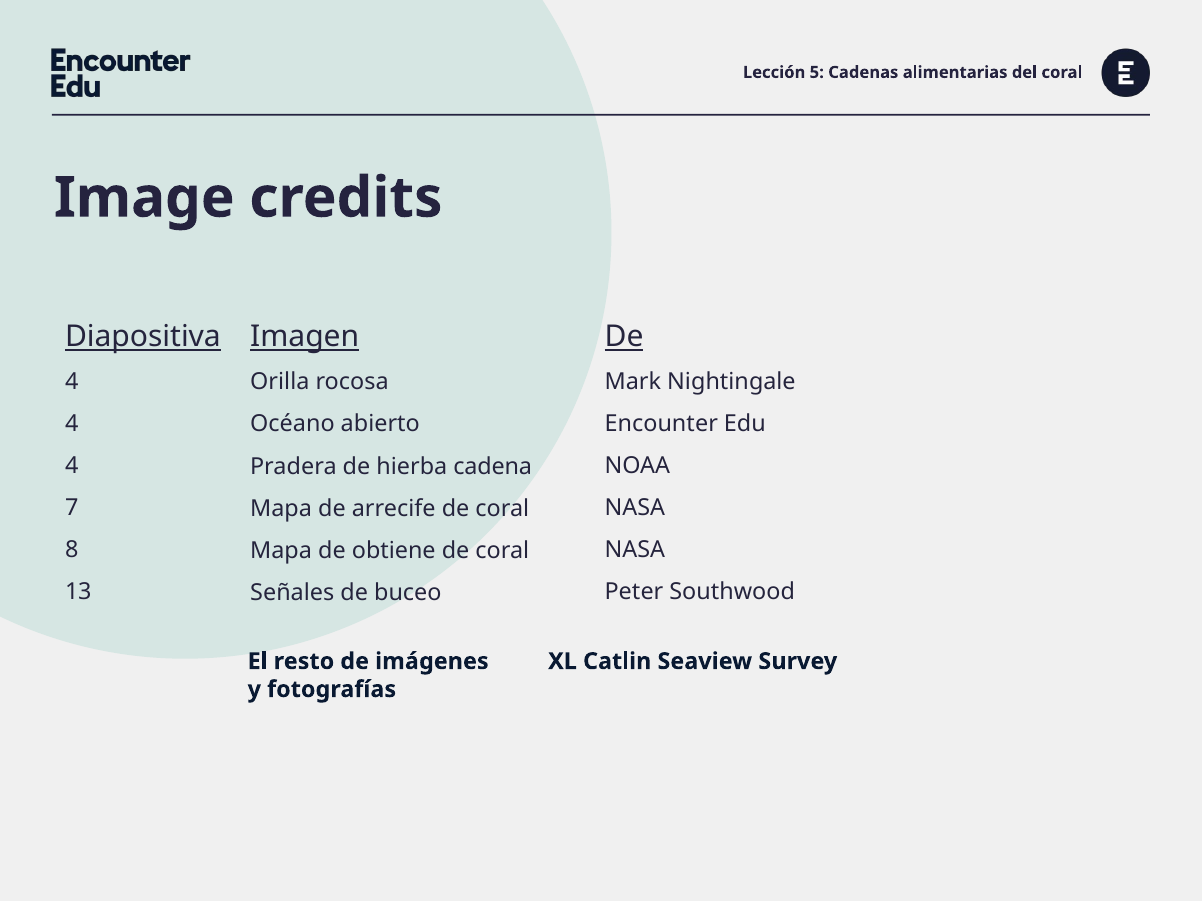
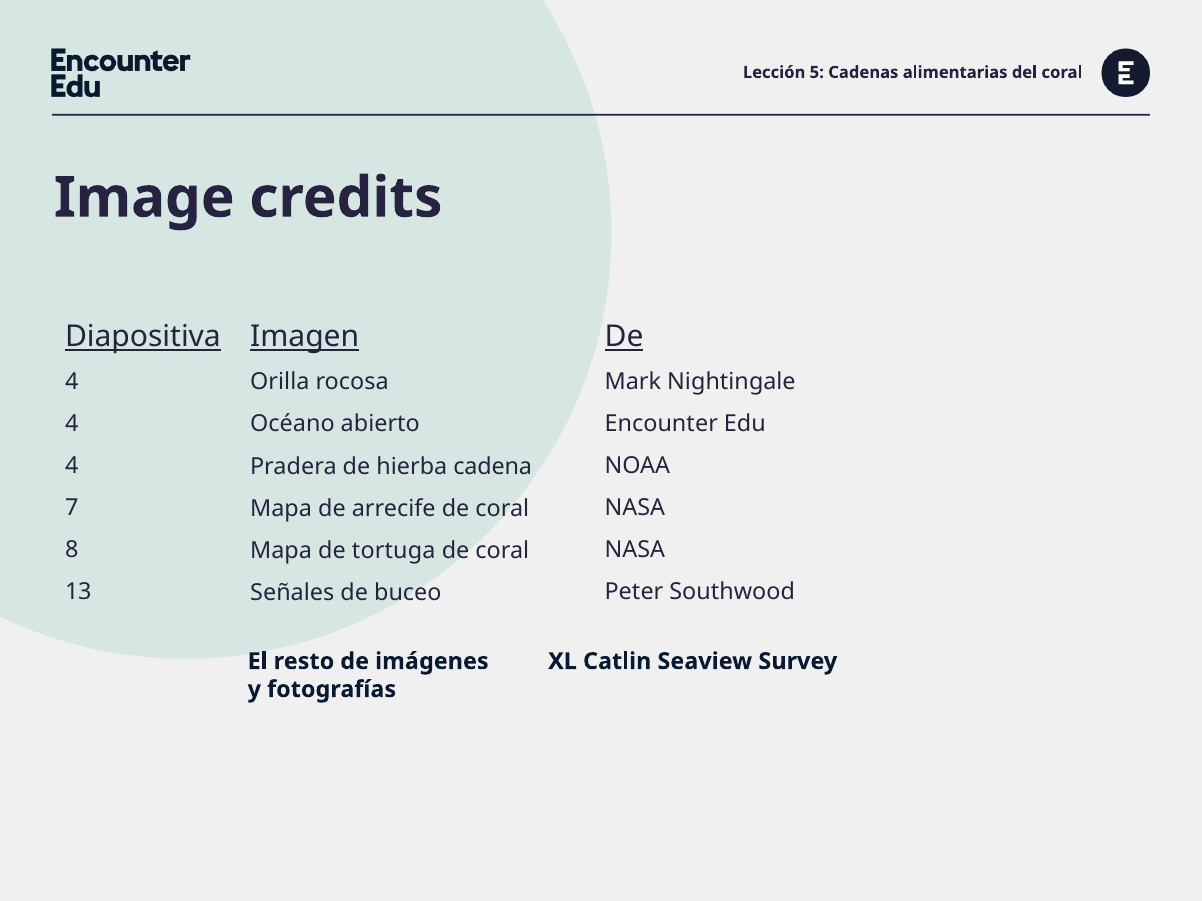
obtiene: obtiene -> tortuga
